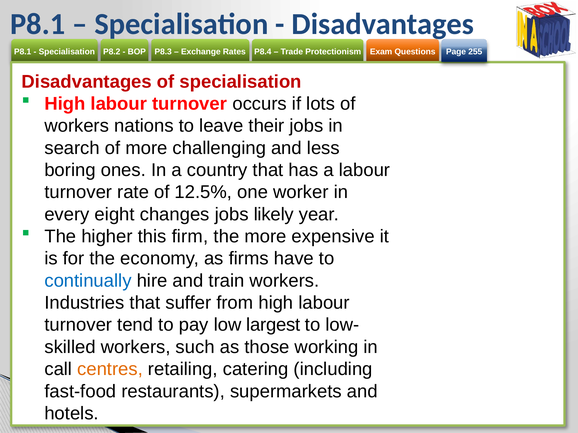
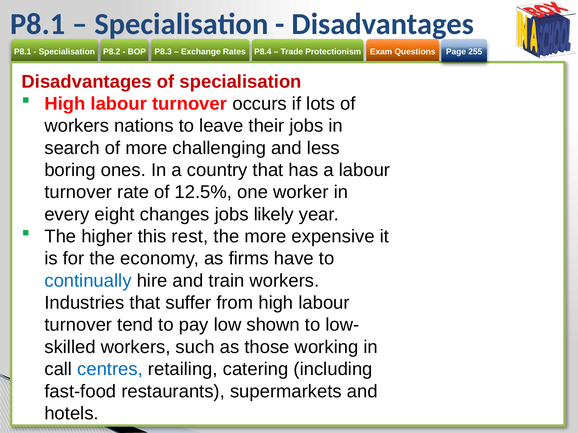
firm: firm -> rest
largest: largest -> shown
centres colour: orange -> blue
